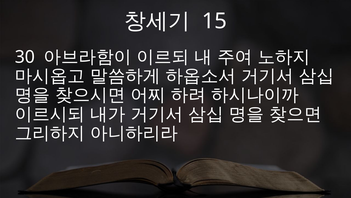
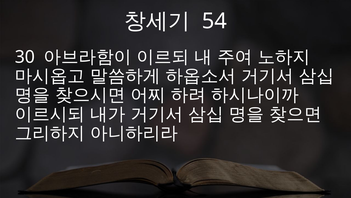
15: 15 -> 54
